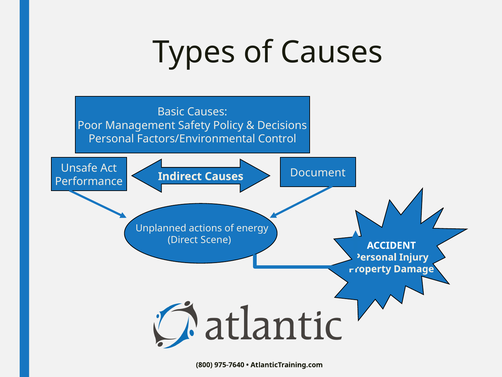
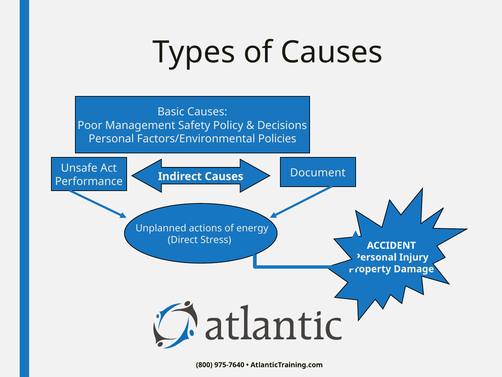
Control: Control -> Policies
Scene: Scene -> Stress
